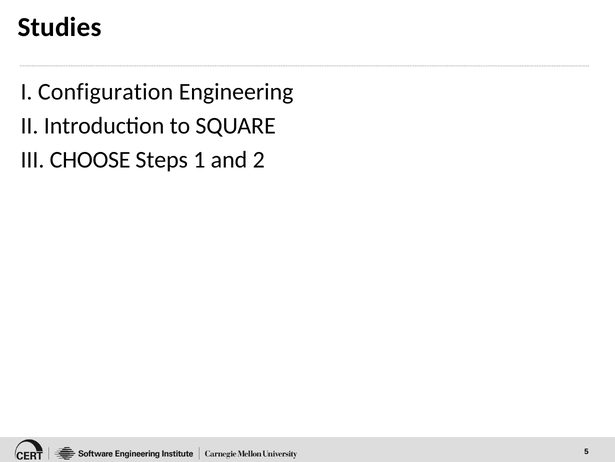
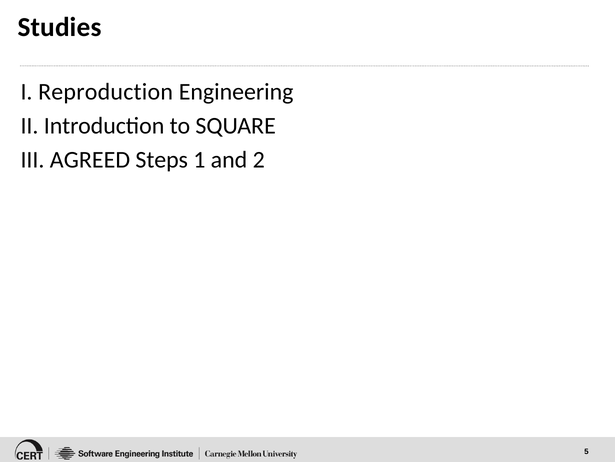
Configuration: Configuration -> Reproduction
CHOOSE: CHOOSE -> AGREED
